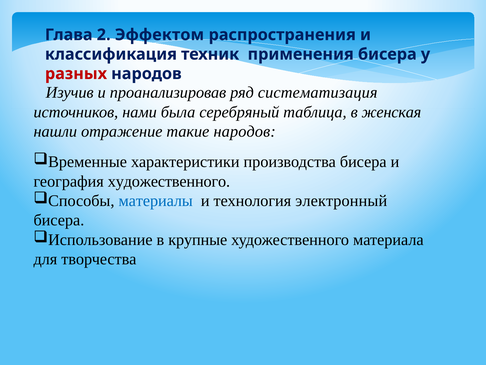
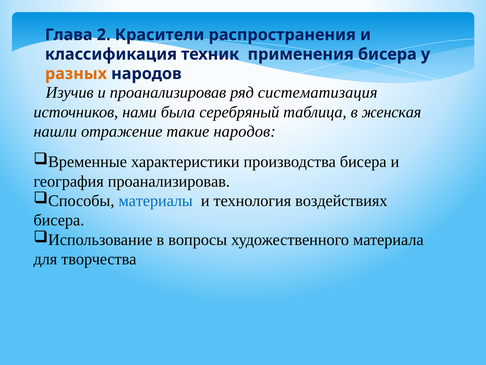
Эффектом: Эффектом -> Красители
разных colour: red -> orange
география художественного: художественного -> проанализировав
электронный: электронный -> воздействиях
крупные: крупные -> вопросы
